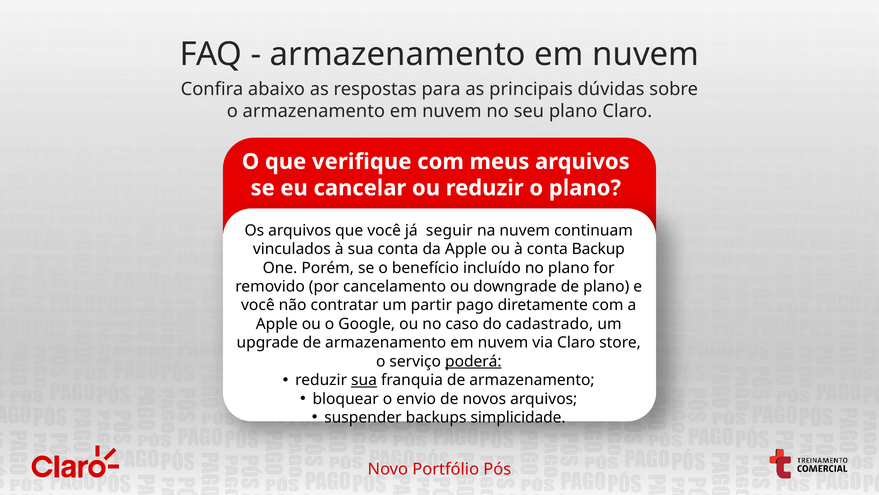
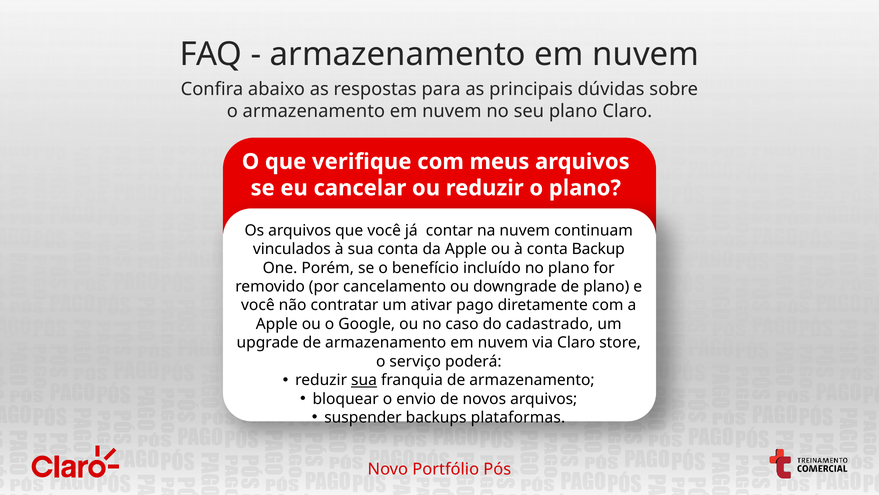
seguir: seguir -> contar
partir: partir -> ativar
poderá underline: present -> none
simplicidade: simplicidade -> plataformas
